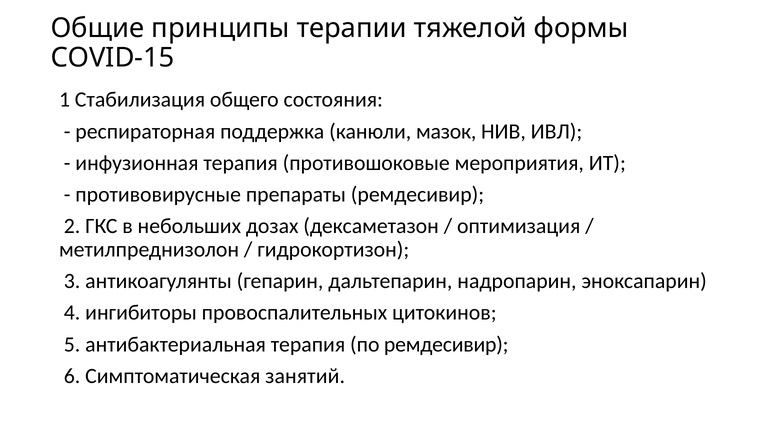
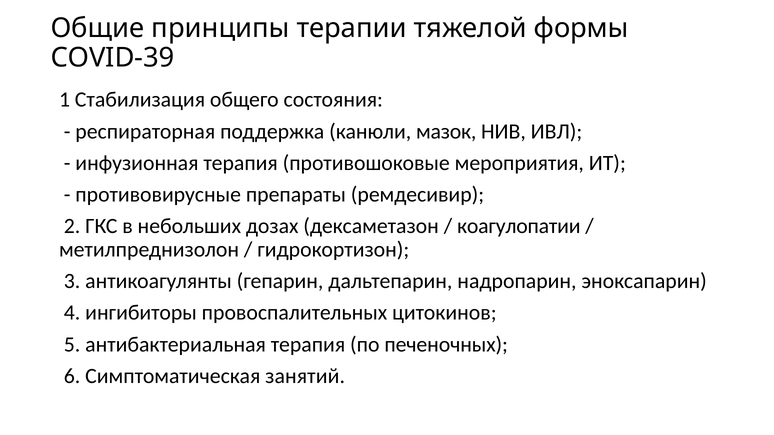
COVID-15: COVID-15 -> COVID-39
оптимизация: оптимизация -> коагулопатии
по ремдесивир: ремдесивир -> печеночных
